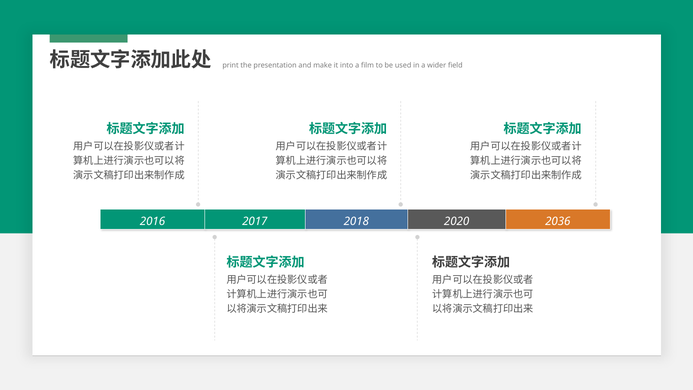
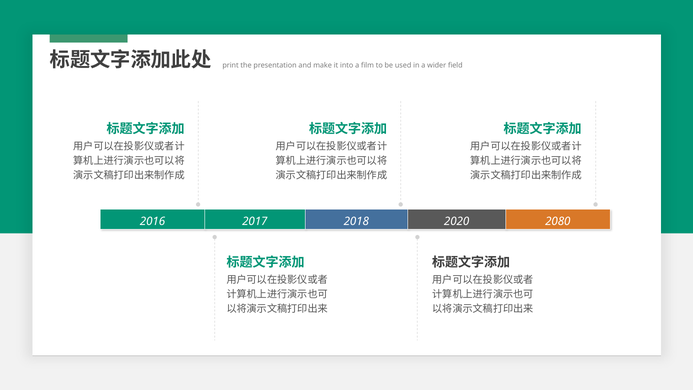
2036: 2036 -> 2080
